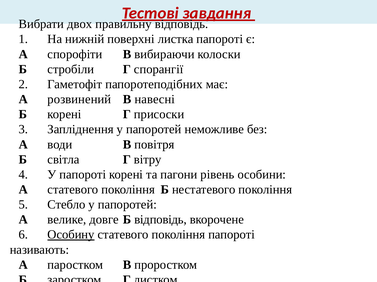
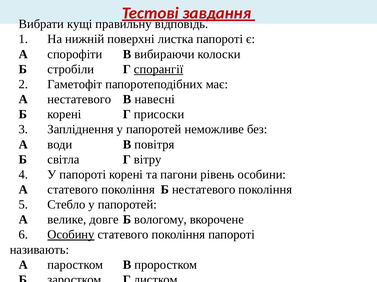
двох: двох -> кущі
спорангії underline: none -> present
А розвинений: розвинений -> нестатевого
Б відповідь: відповідь -> вологому
